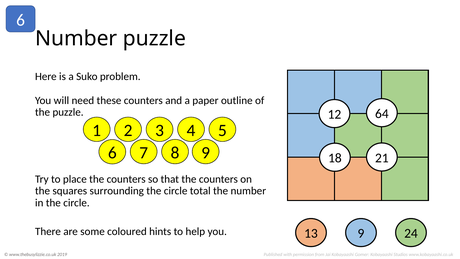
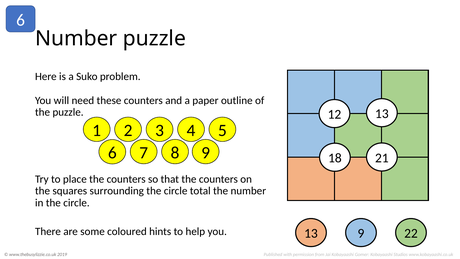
12 64: 64 -> 13
24: 24 -> 22
